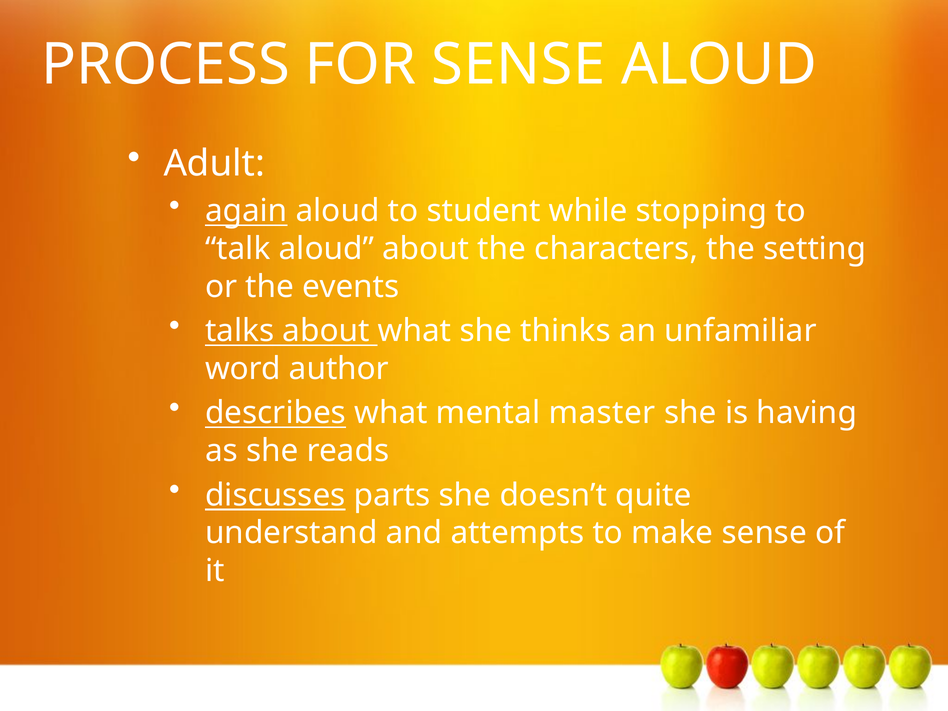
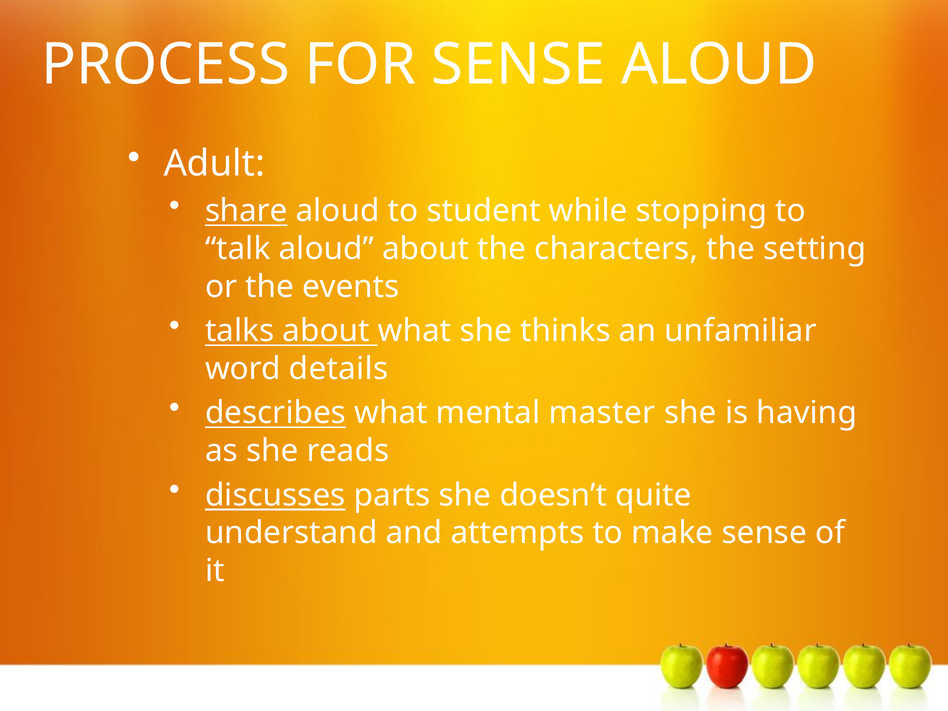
again: again -> share
author: author -> details
